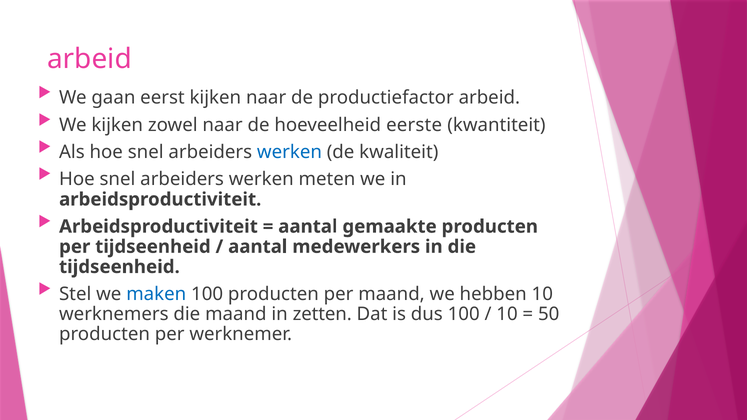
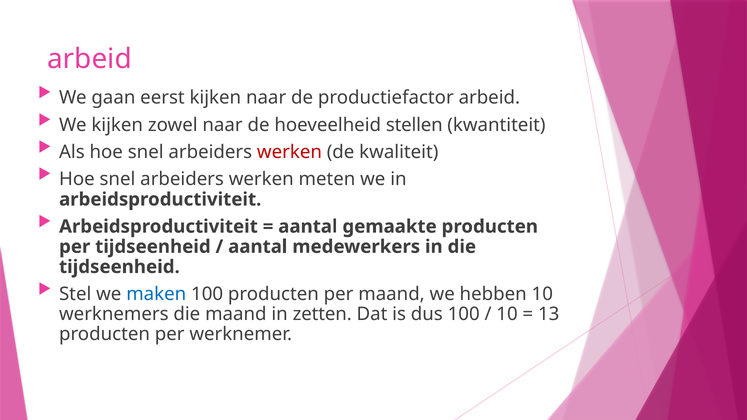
eerste: eerste -> stellen
werken at (289, 152) colour: blue -> red
50: 50 -> 13
